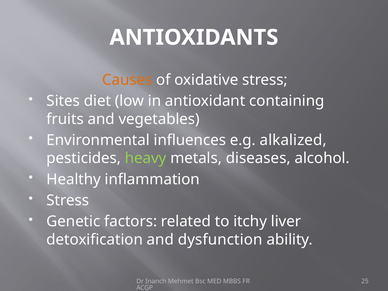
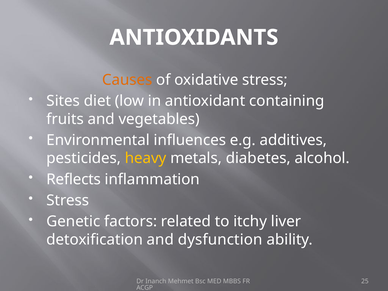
alkalized: alkalized -> additives
heavy colour: light green -> yellow
diseases: diseases -> diabetes
Healthy: Healthy -> Reflects
